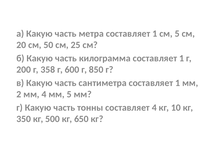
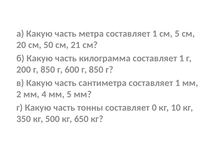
25: 25 -> 21
200 г 358: 358 -> 850
составляет 4: 4 -> 0
